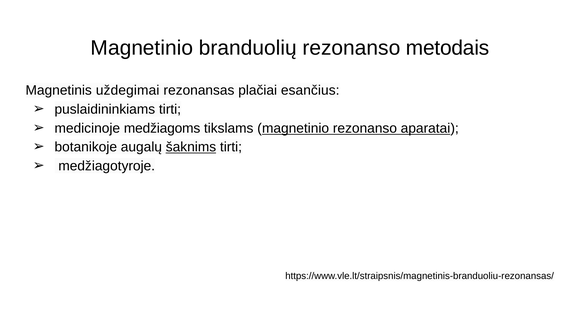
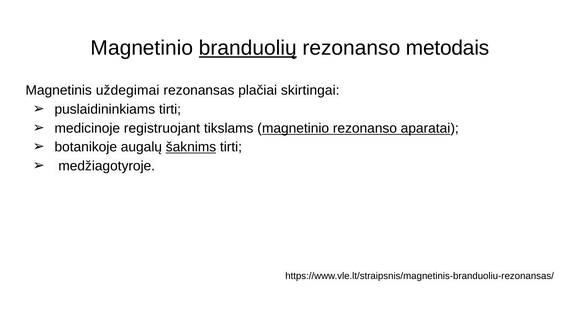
branduolių underline: none -> present
esančius: esančius -> skirtingai
medžiagoms: medžiagoms -> registruojant
